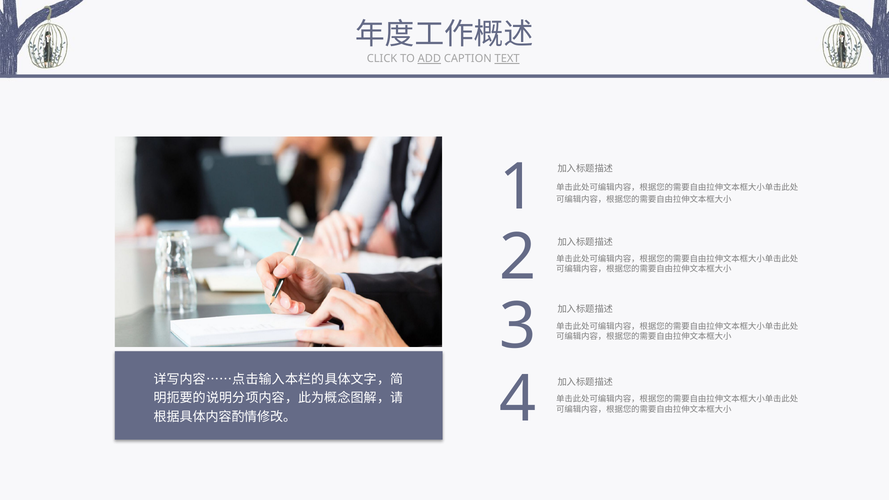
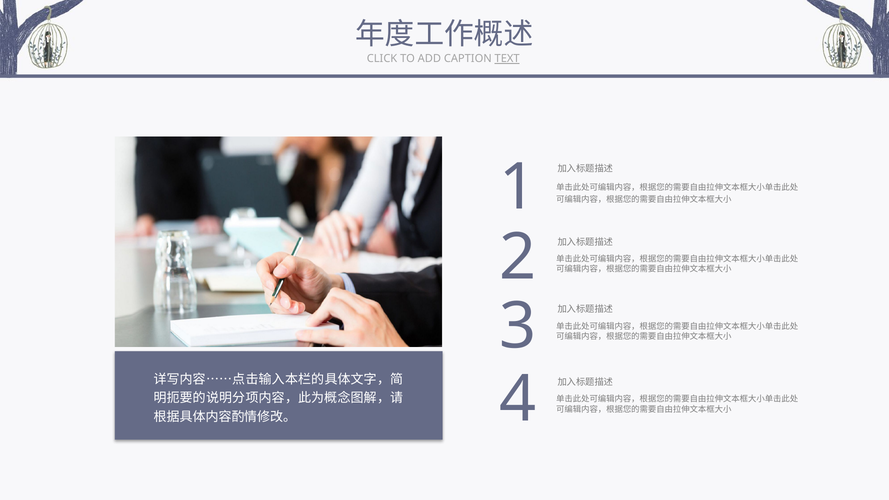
ADD underline: present -> none
